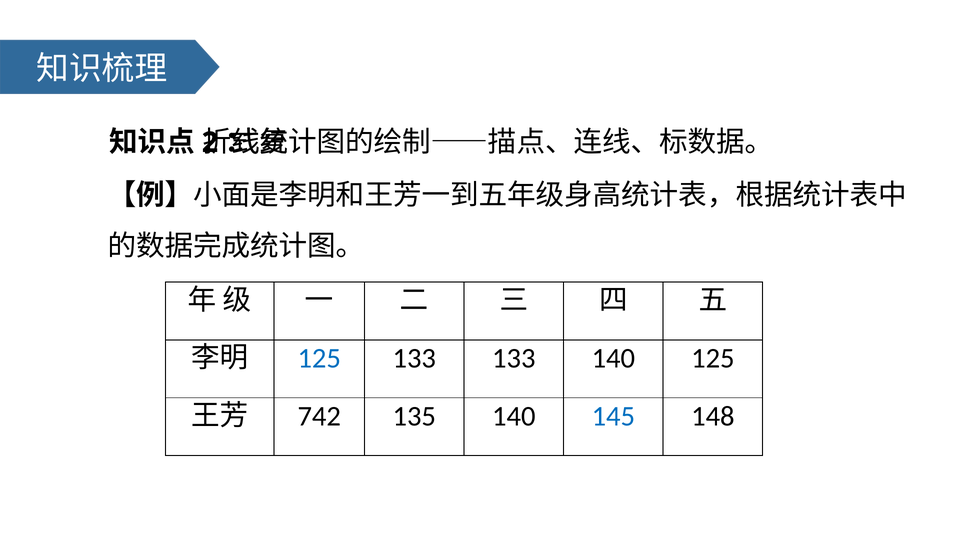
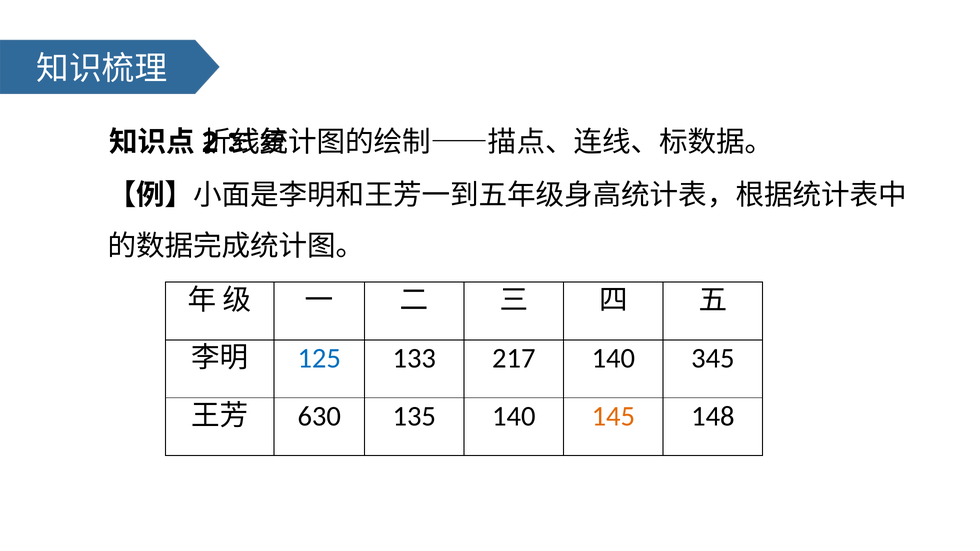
133 133: 133 -> 217
140 125: 125 -> 345
742: 742 -> 630
145 colour: blue -> orange
